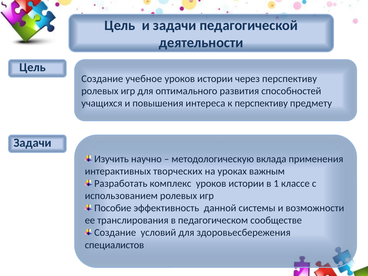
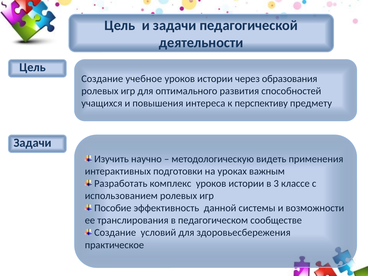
через перспективу: перспективу -> образования
вклада: вклада -> видеть
творческих: творческих -> подготовки
1: 1 -> 3
специалистов: специалистов -> практическое
